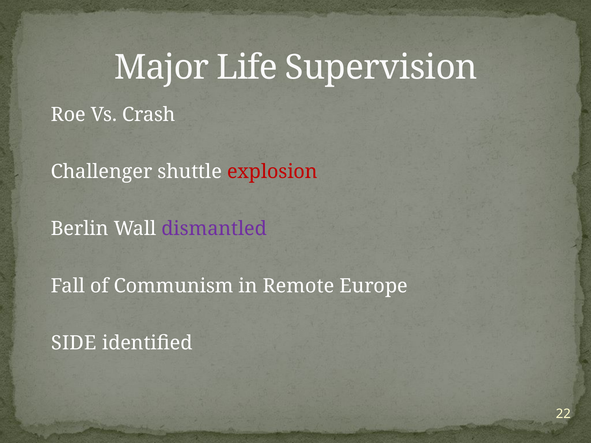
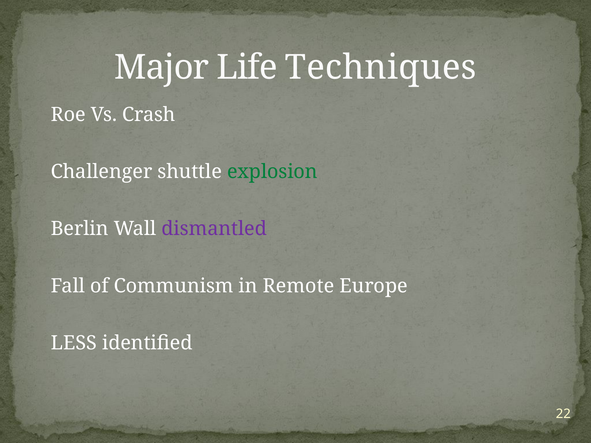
Supervision: Supervision -> Techniques
explosion colour: red -> green
SIDE: SIDE -> LESS
